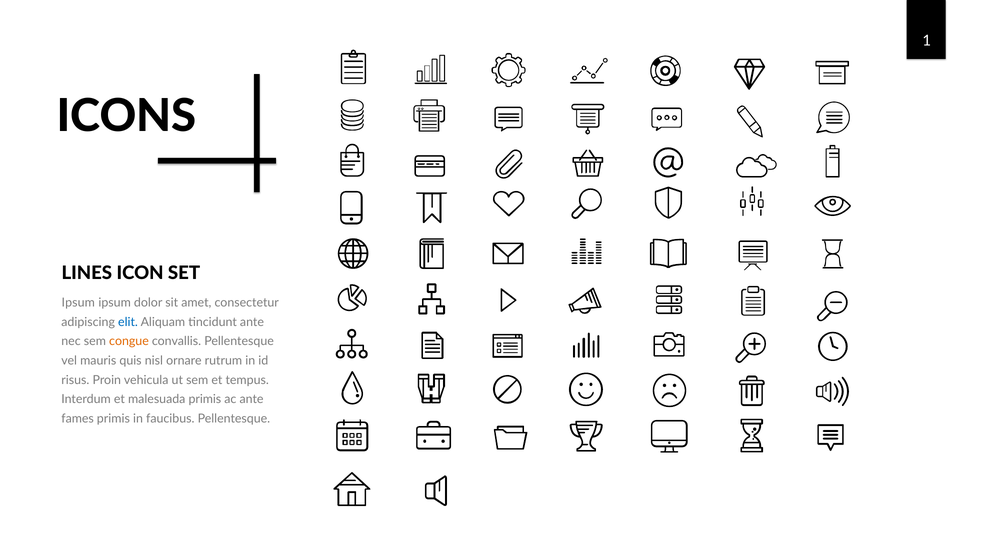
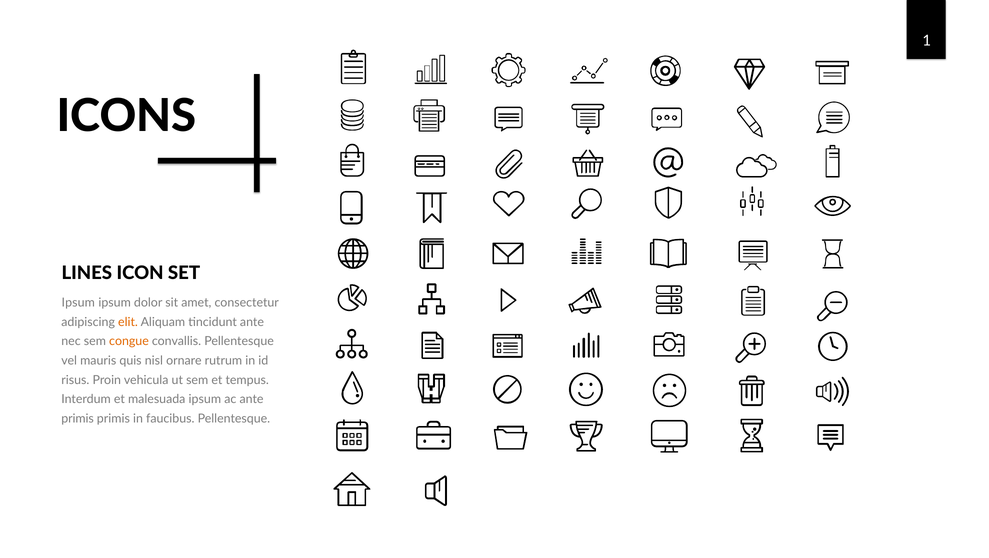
elit colour: blue -> orange
malesuada primis: primis -> ipsum
fames at (78, 418): fames -> primis
